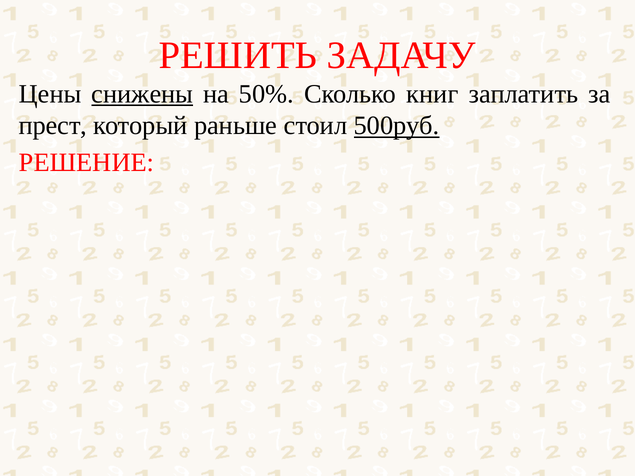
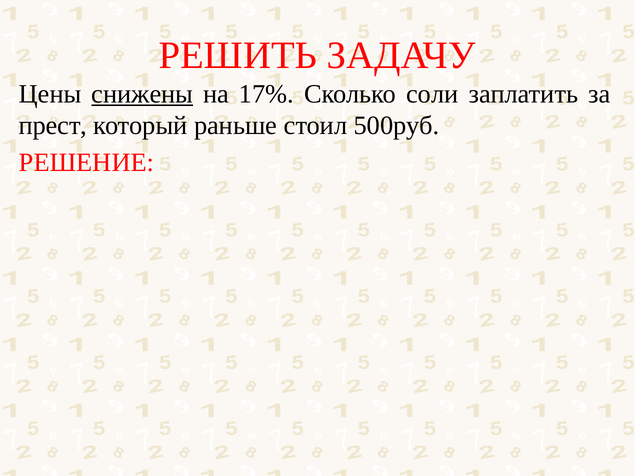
50%: 50% -> 17%
книг: книг -> соли
500руб underline: present -> none
